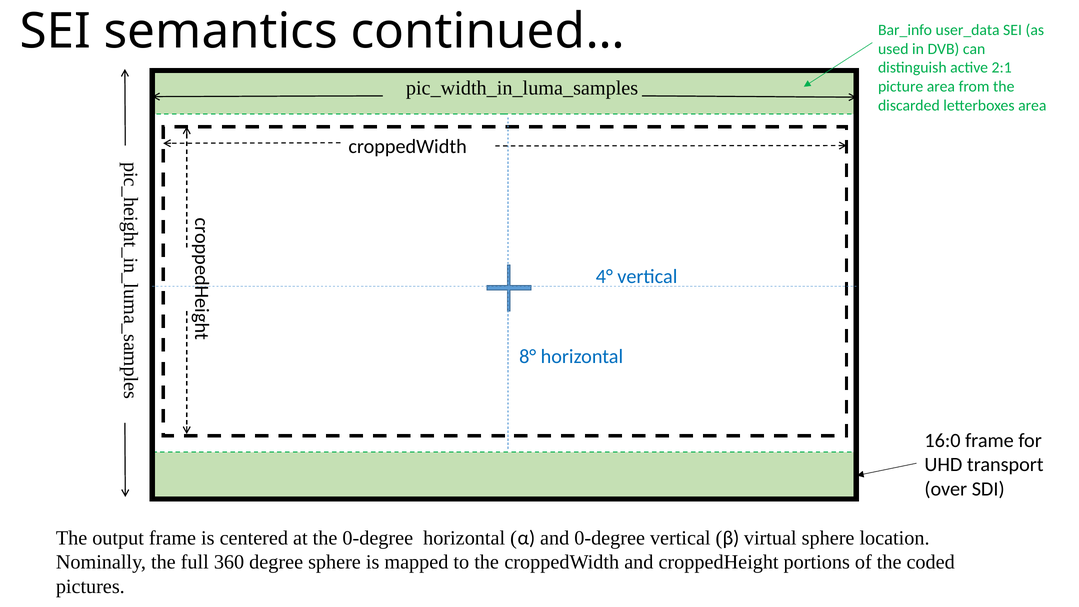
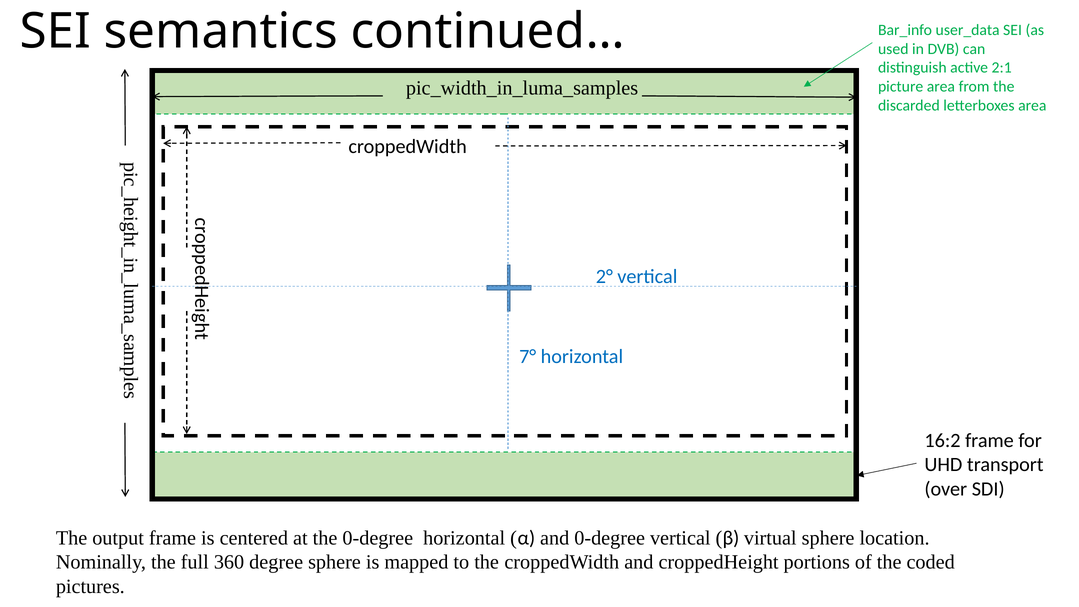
4°: 4° -> 2°
8°: 8° -> 7°
16:0: 16:0 -> 16:2
